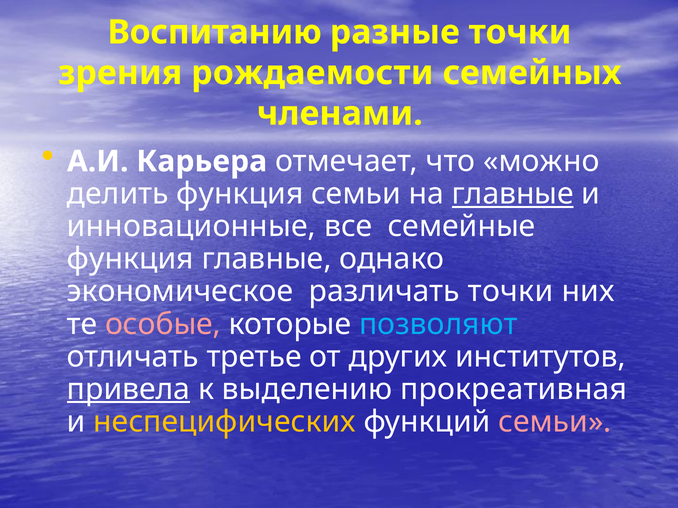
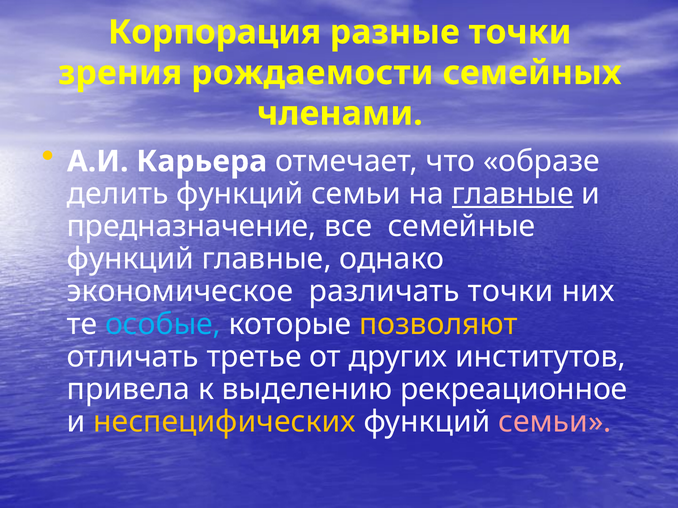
Воспитанию: Воспитанию -> Корпорация
можно: можно -> образе
делить функция: функция -> функций
инновационные: инновационные -> предназначение
функция at (130, 259): функция -> функций
особые colour: pink -> light blue
позволяют colour: light blue -> yellow
привела underline: present -> none
прокреативная: прокреативная -> рекреационное
